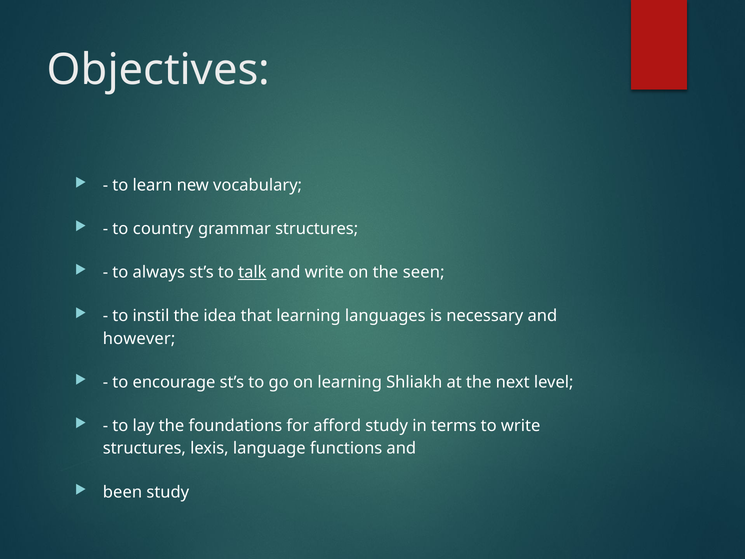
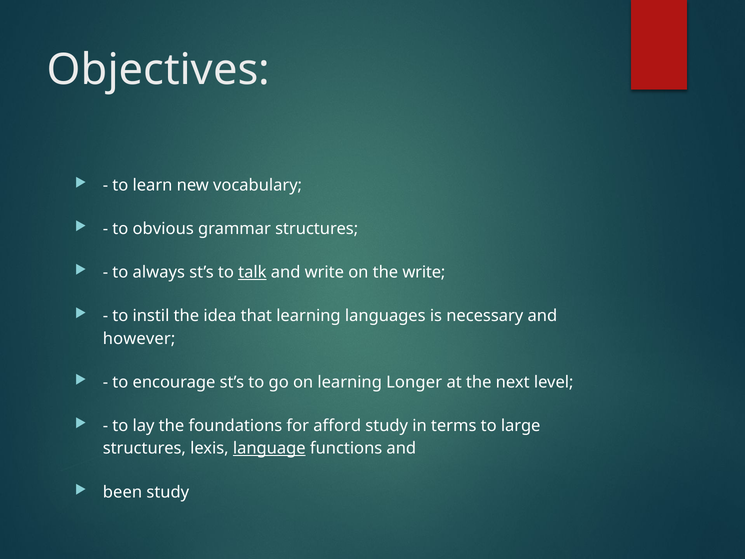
country: country -> obvious
the seen: seen -> write
Shliakh: Shliakh -> Longer
to write: write -> large
language underline: none -> present
